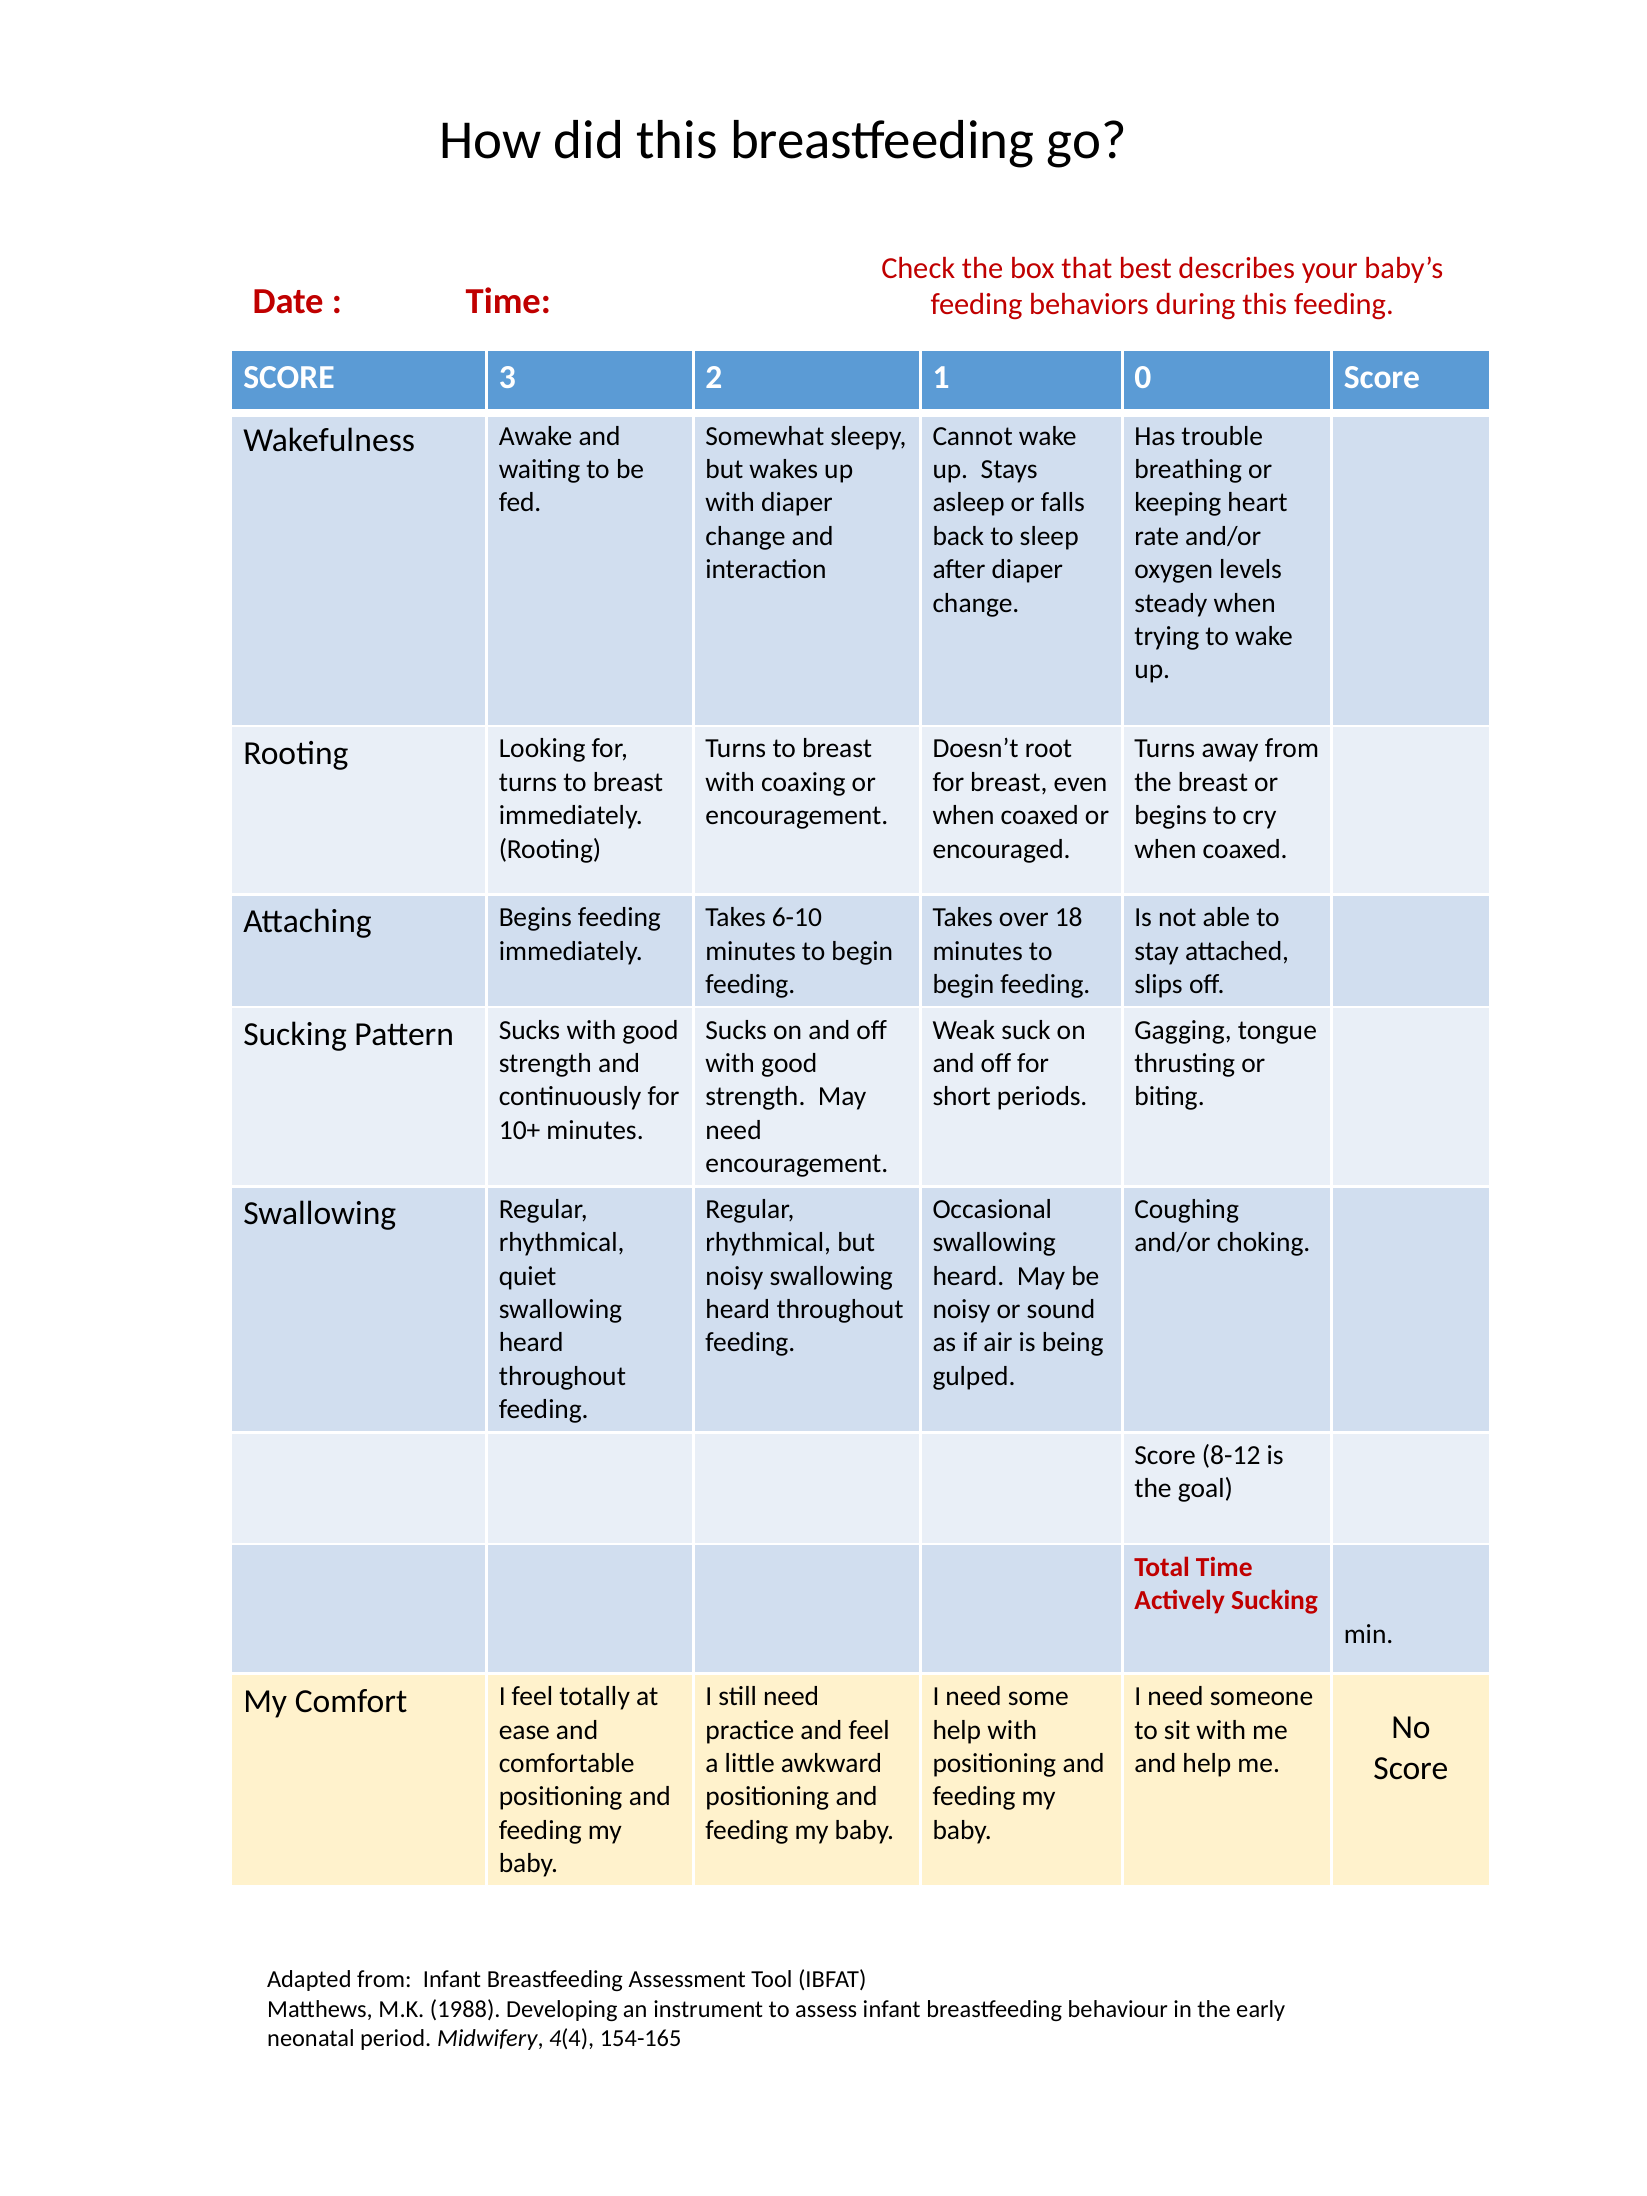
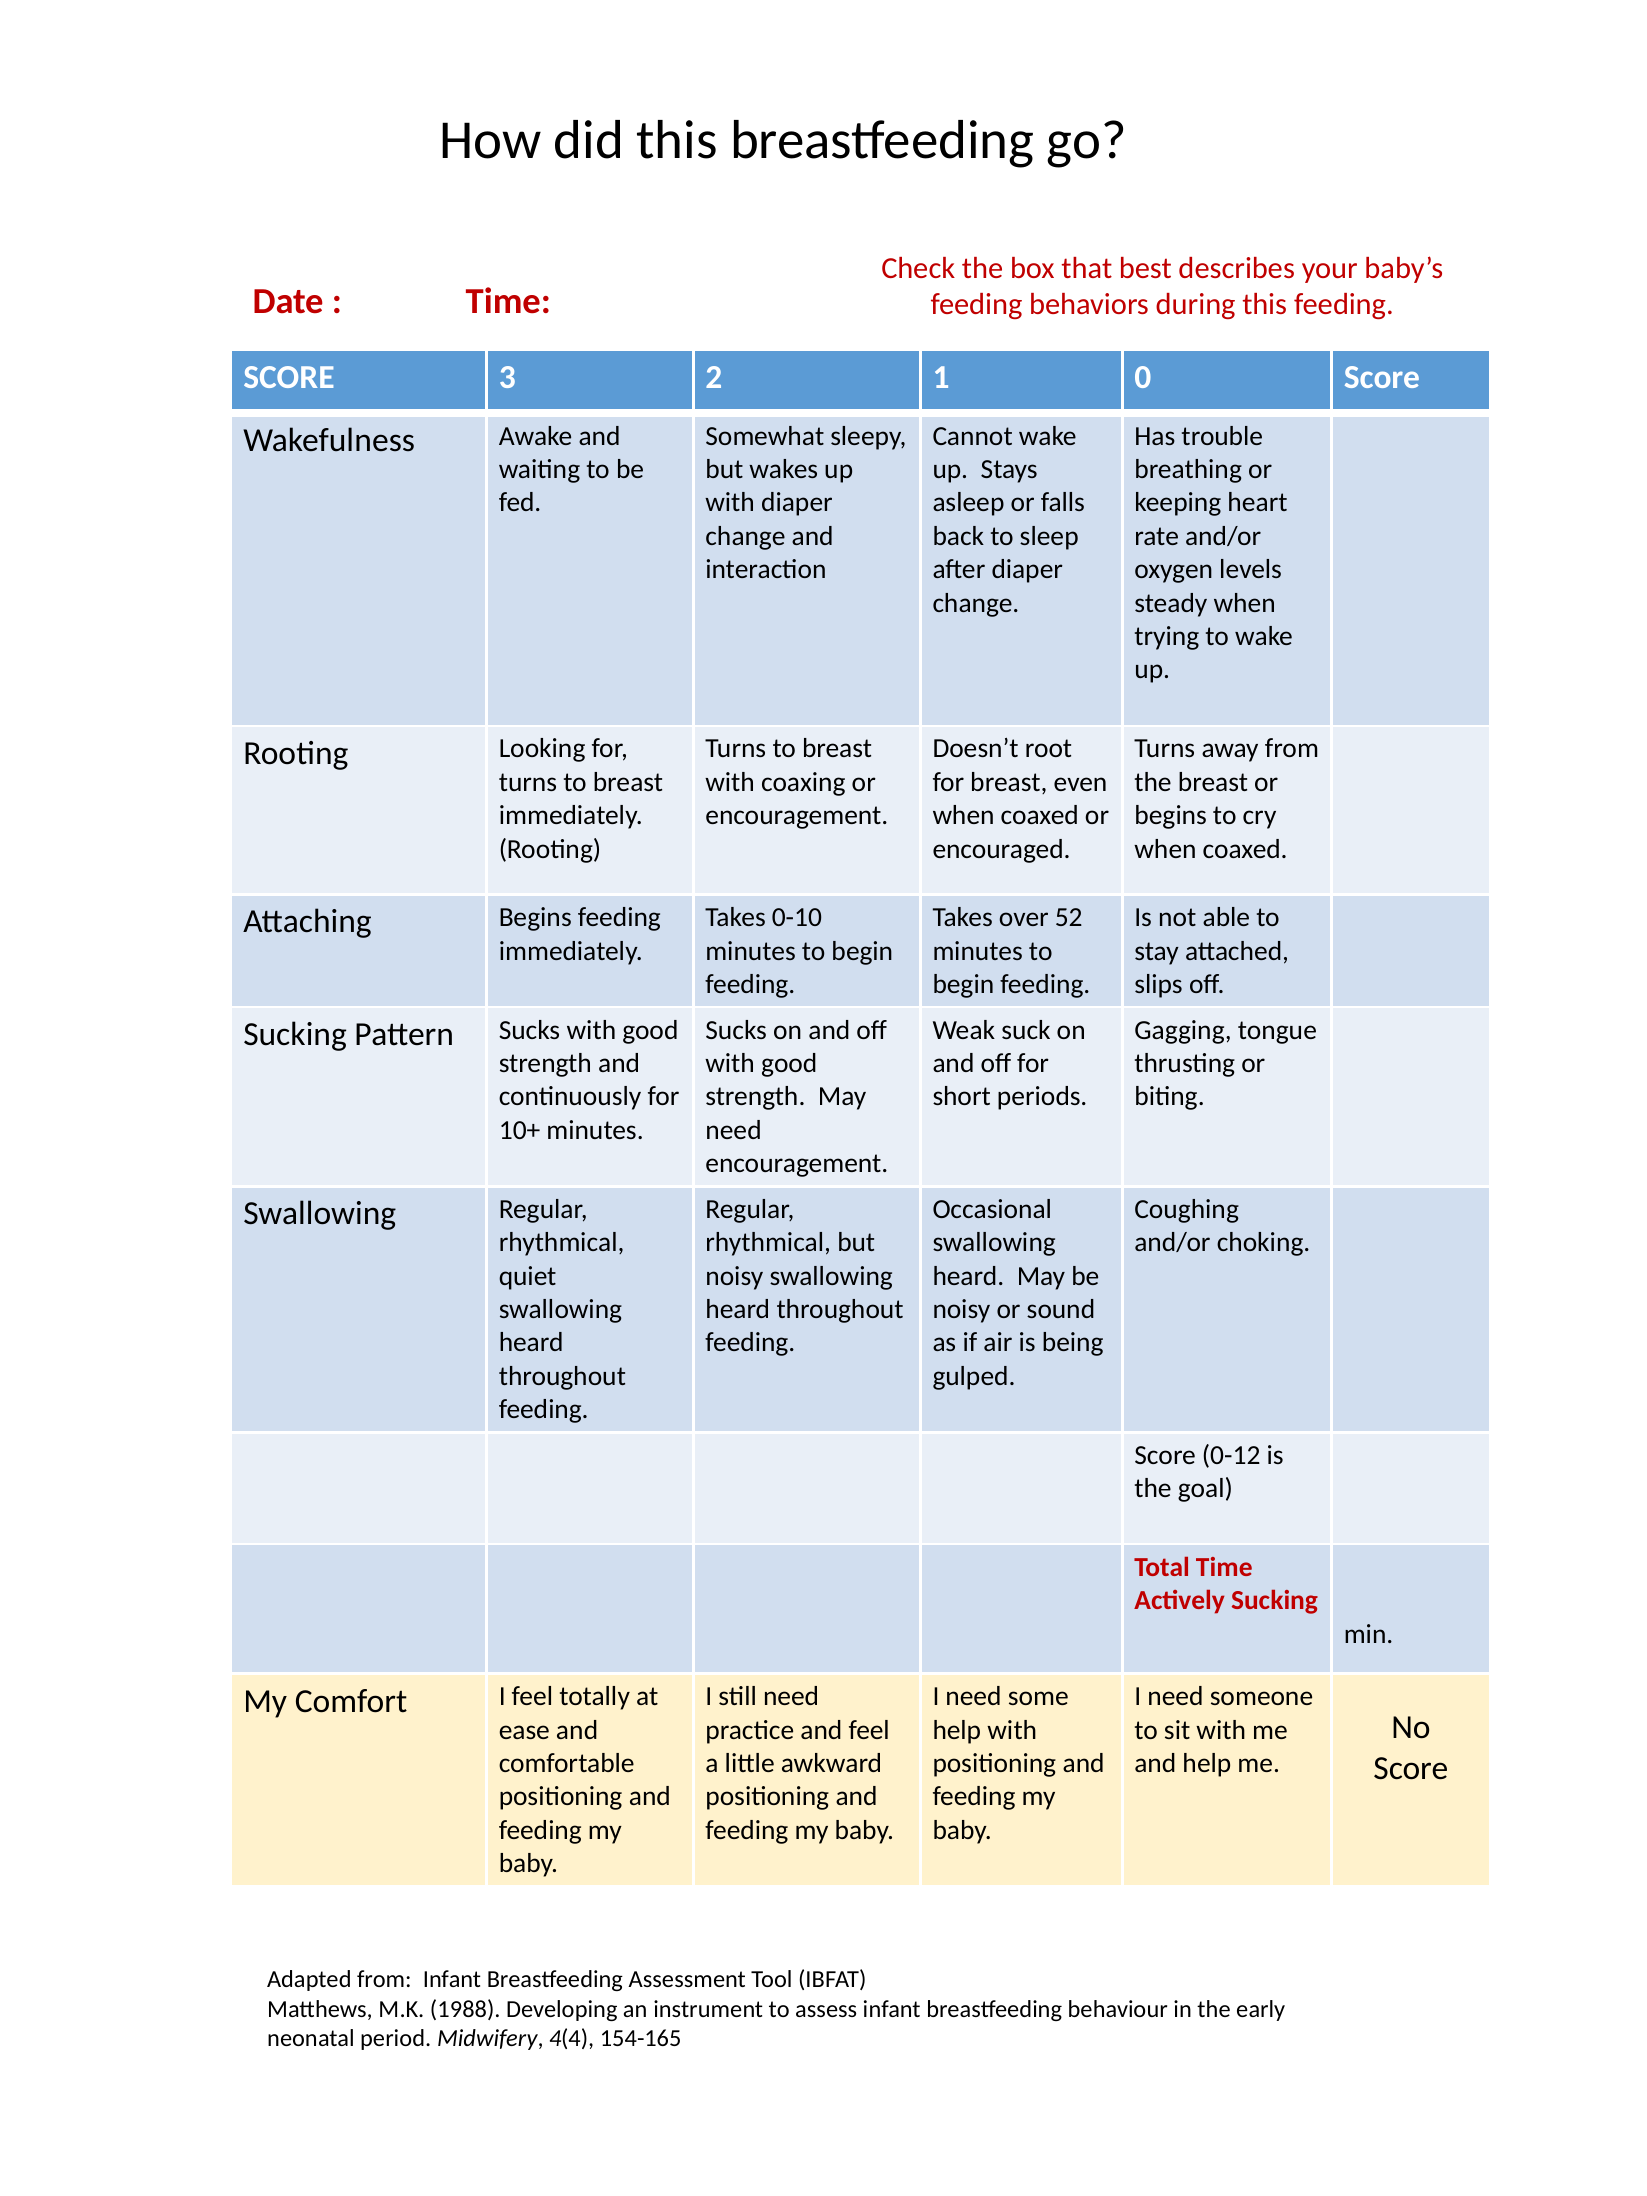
6-10: 6-10 -> 0-10
18: 18 -> 52
8-12: 8-12 -> 0-12
